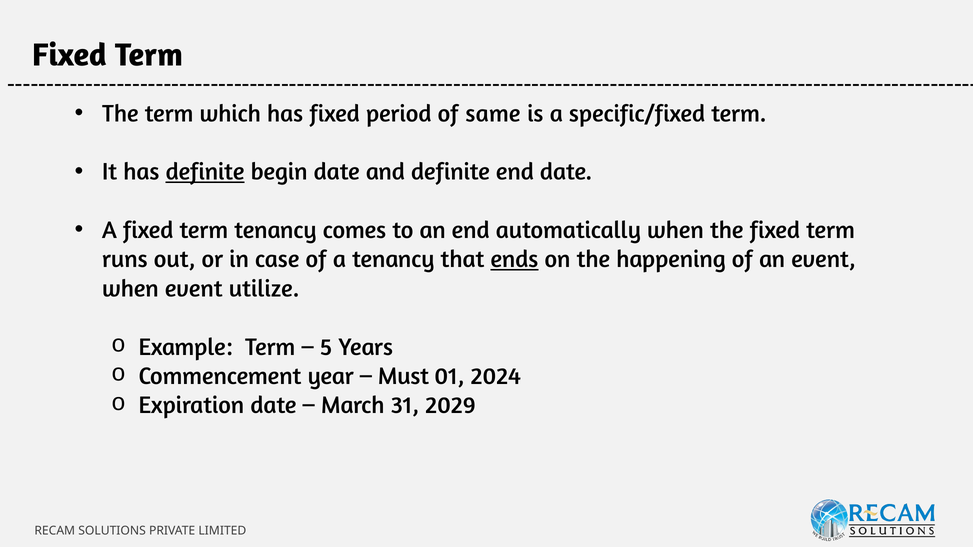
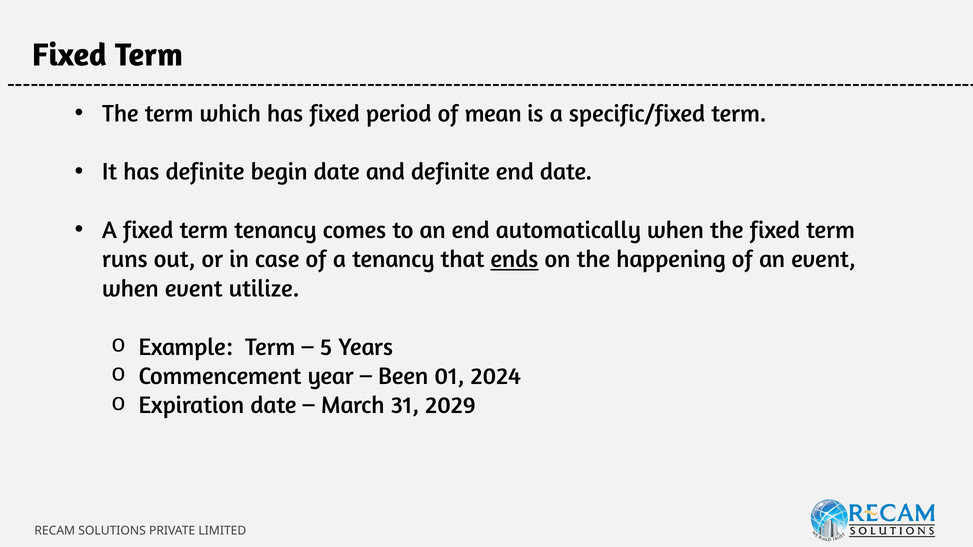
same: same -> mean
definite at (205, 172) underline: present -> none
Must: Must -> Been
